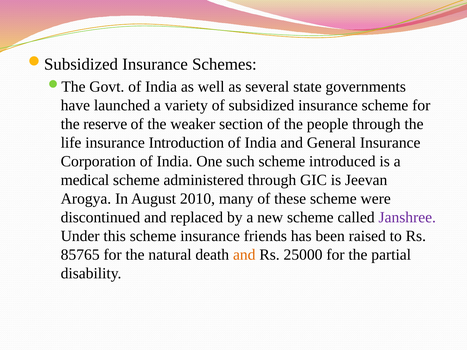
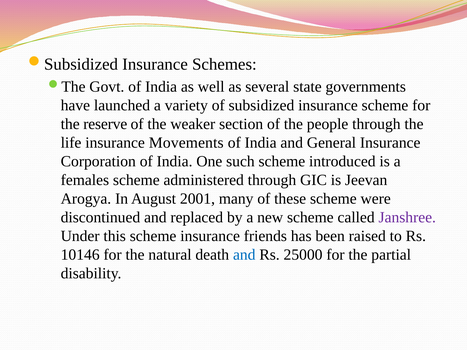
Introduction: Introduction -> Movements
medical: medical -> females
2010: 2010 -> 2001
85765: 85765 -> 10146
and at (244, 255) colour: orange -> blue
